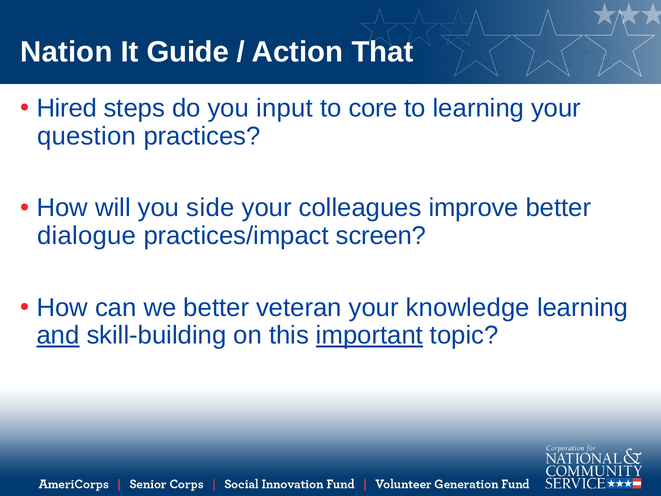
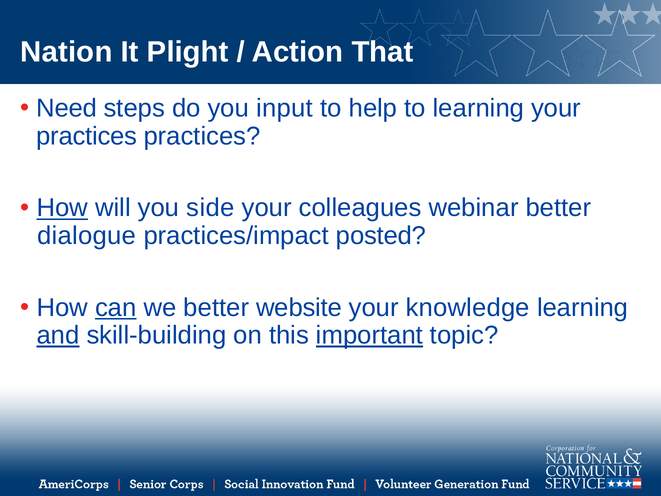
Guide: Guide -> Plight
Hired: Hired -> Need
core: core -> help
question at (87, 136): question -> practices
How at (62, 208) underline: none -> present
improve: improve -> webinar
screen: screen -> posted
can underline: none -> present
veteran: veteran -> website
